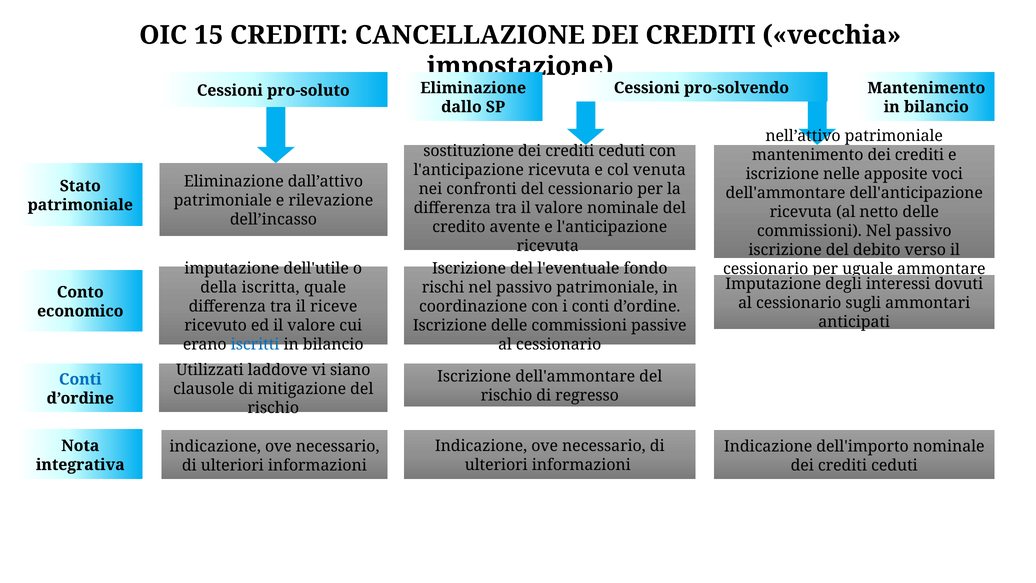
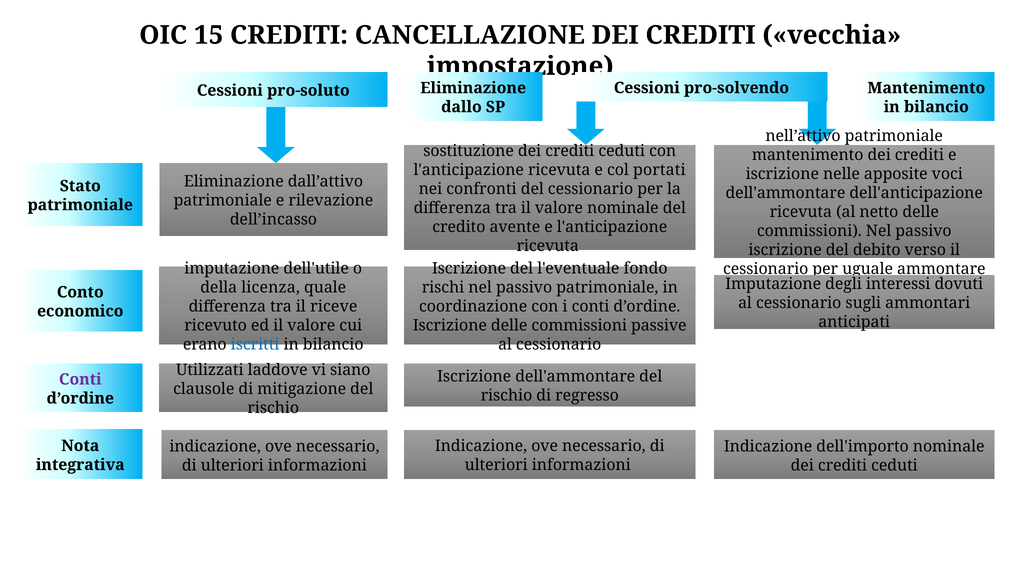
venuta: venuta -> portati
iscritta: iscritta -> licenza
Conti at (80, 379) colour: blue -> purple
